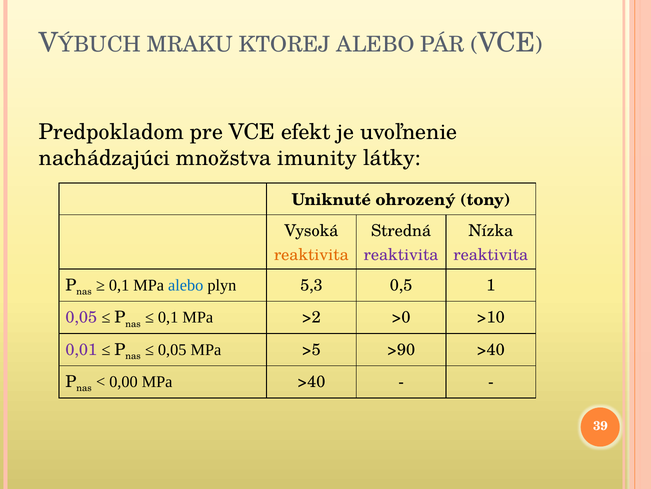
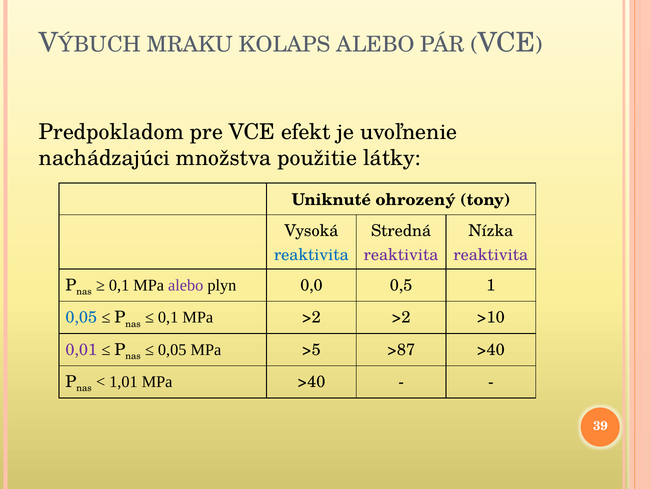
KTOREJ: KTOREJ -> KOLAPS
imunity: imunity -> použitie
reaktivita at (311, 255) colour: orange -> blue
alebo at (186, 285) colour: blue -> purple
5,3: 5,3 -> 0,0
0,05 at (81, 317) colour: purple -> blue
>2 >0: >0 -> >2
>90: >90 -> >87
0,00: 0,00 -> 1,01
